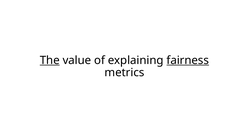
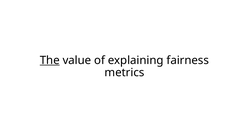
fairness underline: present -> none
